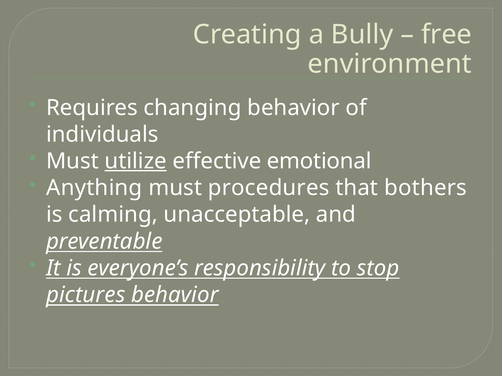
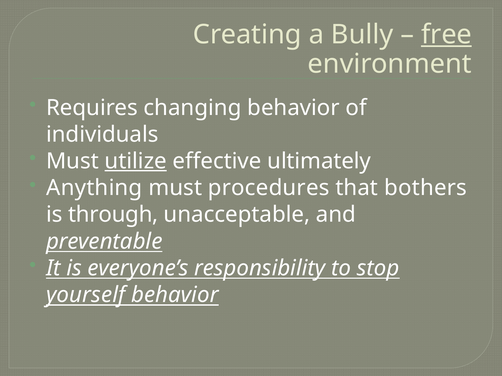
free underline: none -> present
emotional: emotional -> ultimately
calming: calming -> through
pictures: pictures -> yourself
